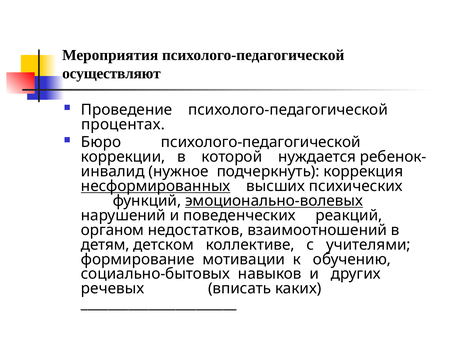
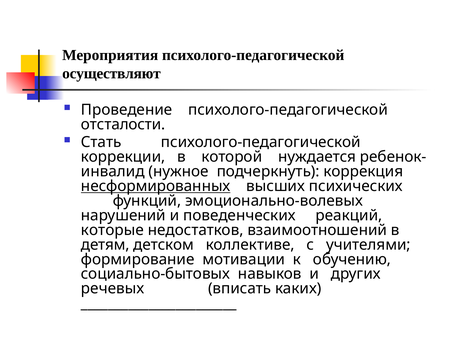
процентах: процентах -> отсталости
Бюро: Бюро -> Стать
эмоционально-волевых underline: present -> none
органом: органом -> которые
